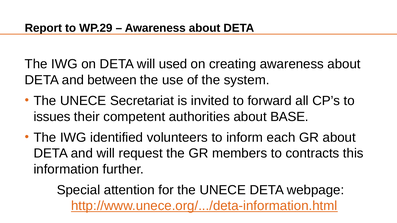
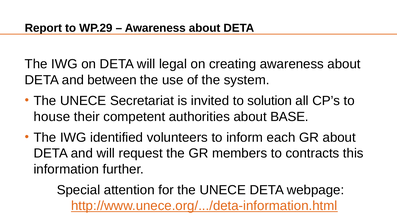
used: used -> legal
forward: forward -> solution
issues: issues -> house
